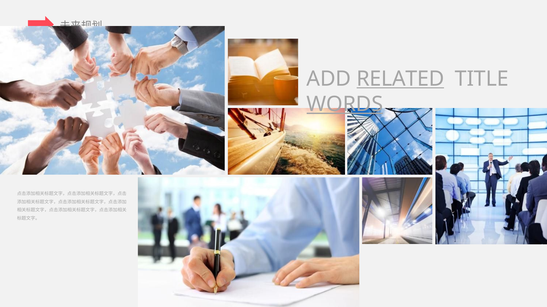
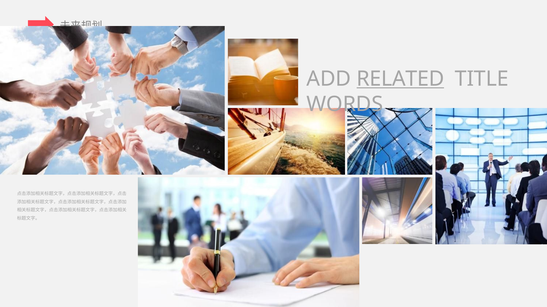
WORDS underline: present -> none
